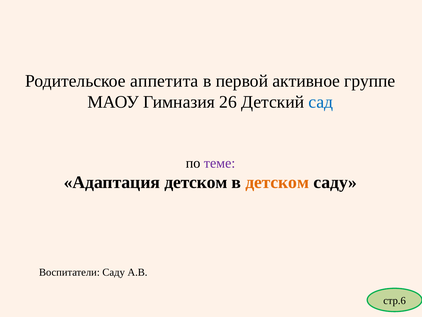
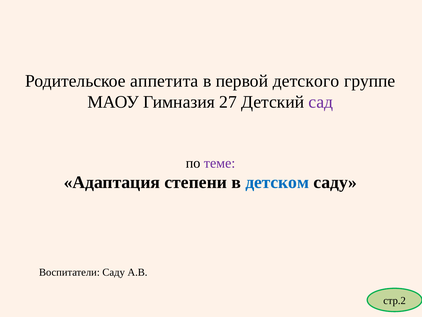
активное: активное -> детского
26: 26 -> 27
сад colour: blue -> purple
Адаптация детском: детском -> степени
детском at (277, 182) colour: orange -> blue
стр.6: стр.6 -> стр.2
